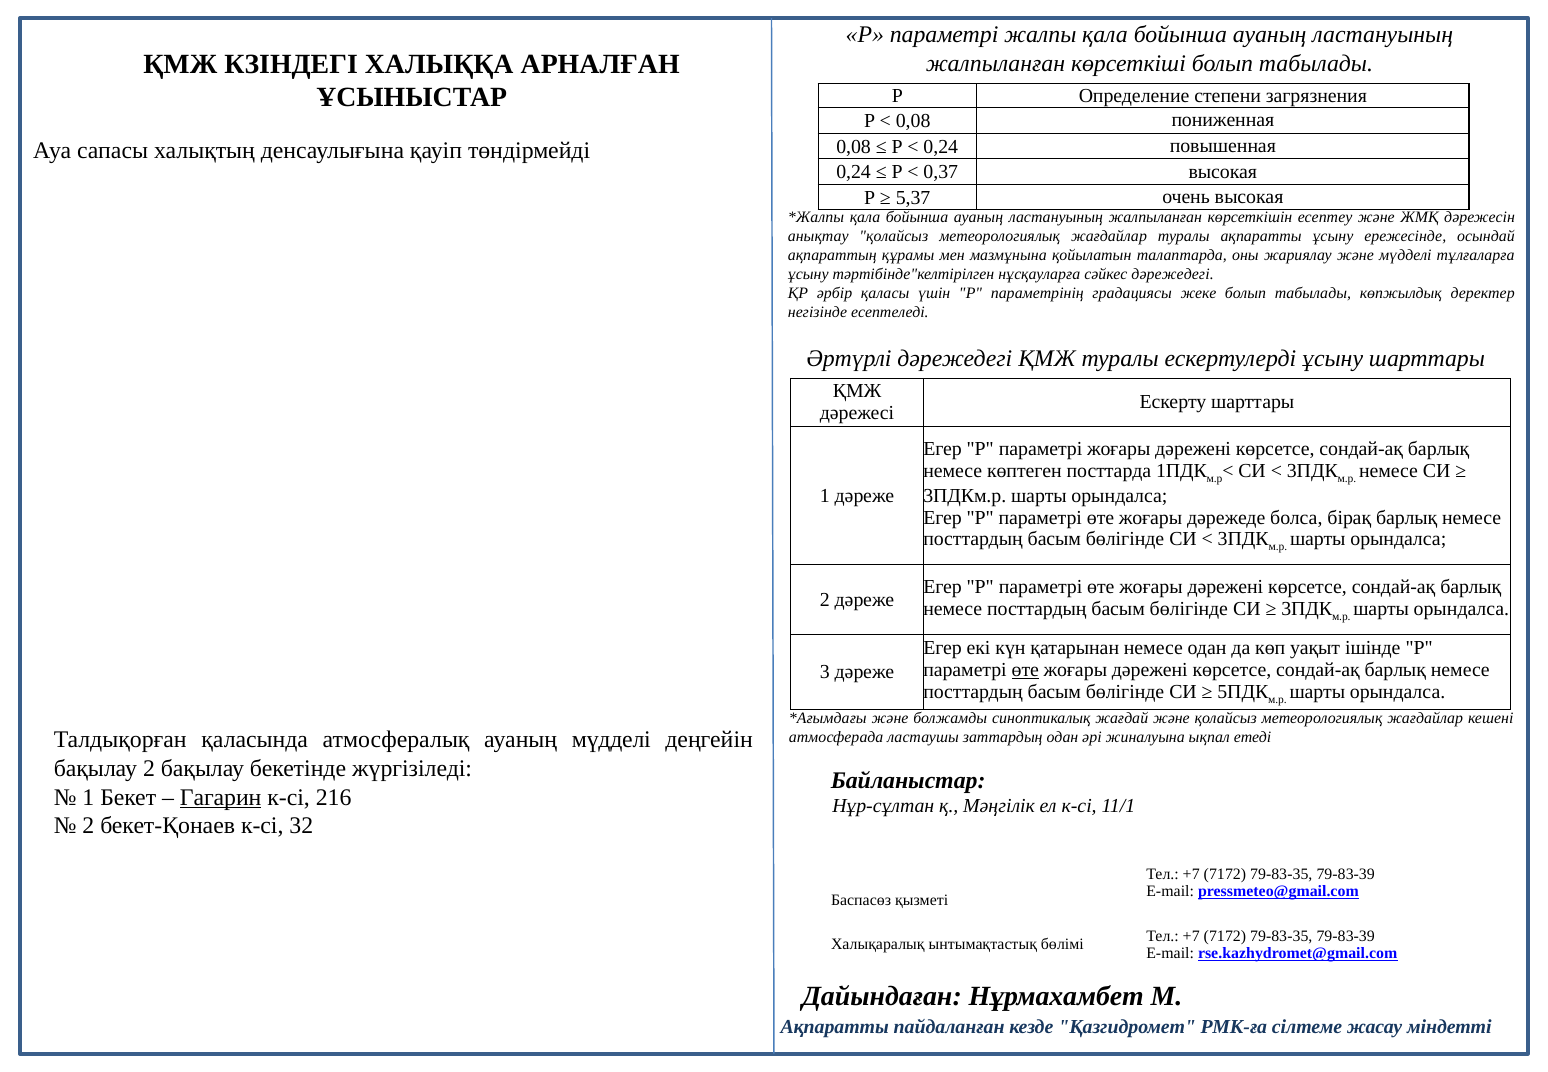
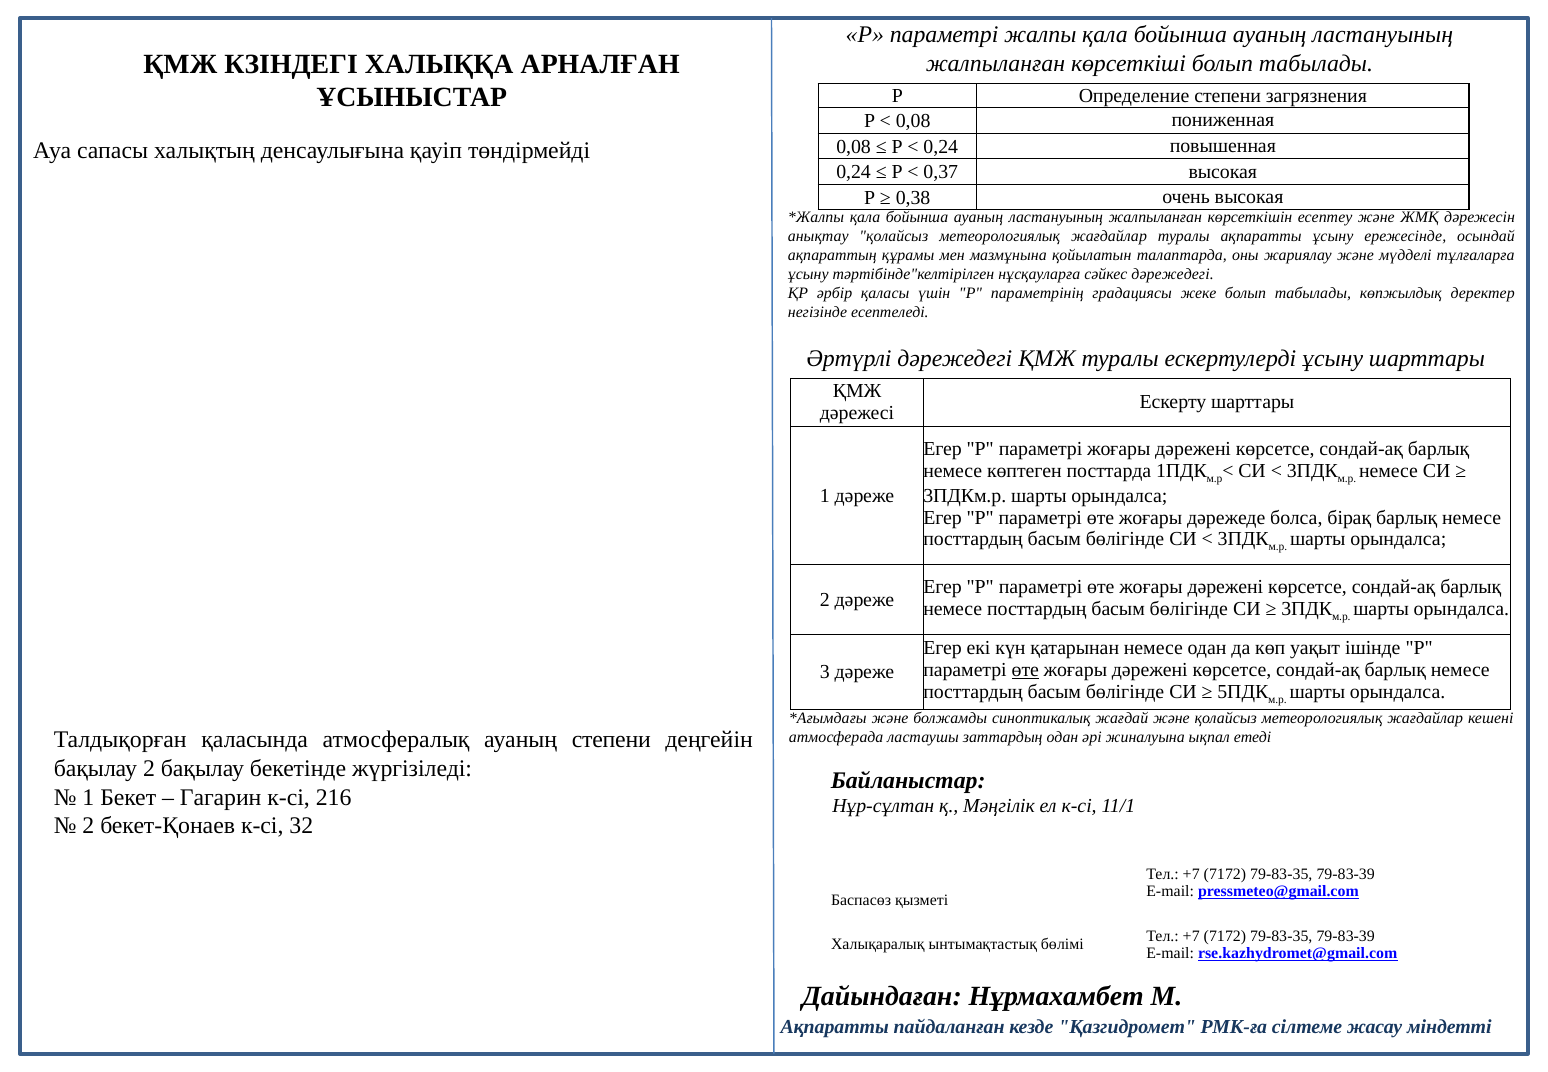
5,37: 5,37 -> 0,38
ауаның мүдделі: мүдделі -> степени
Гагарин underline: present -> none
